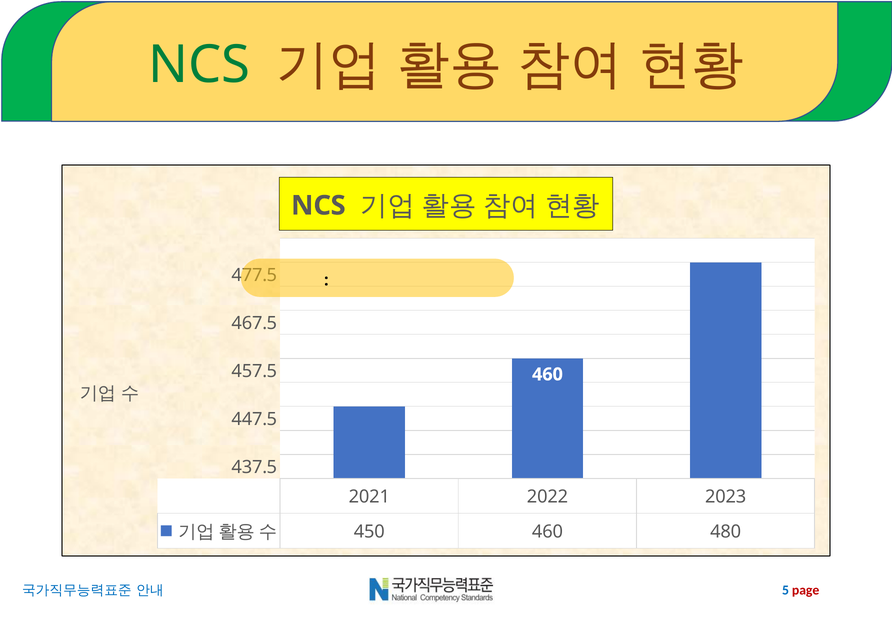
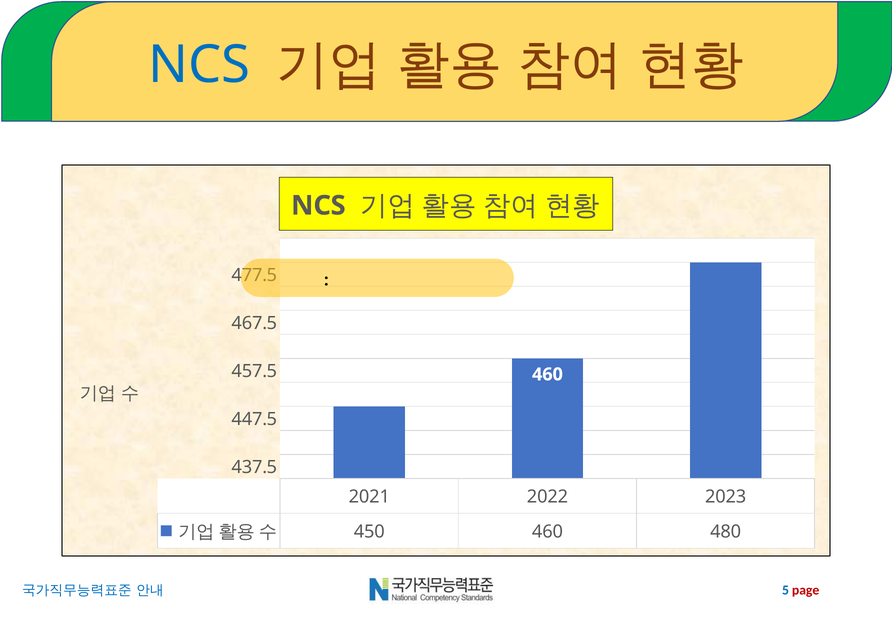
NCS at (199, 65) colour: green -> blue
